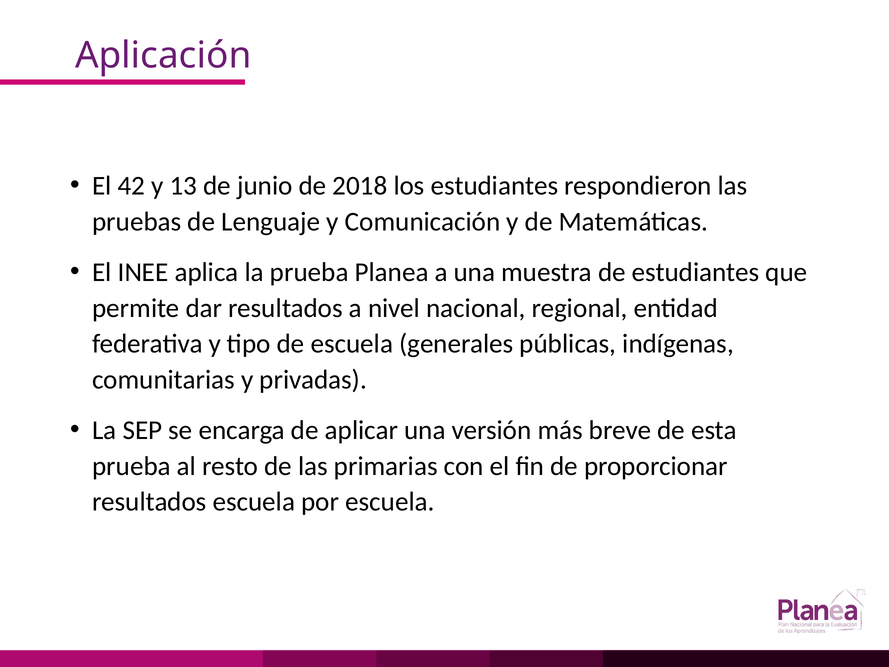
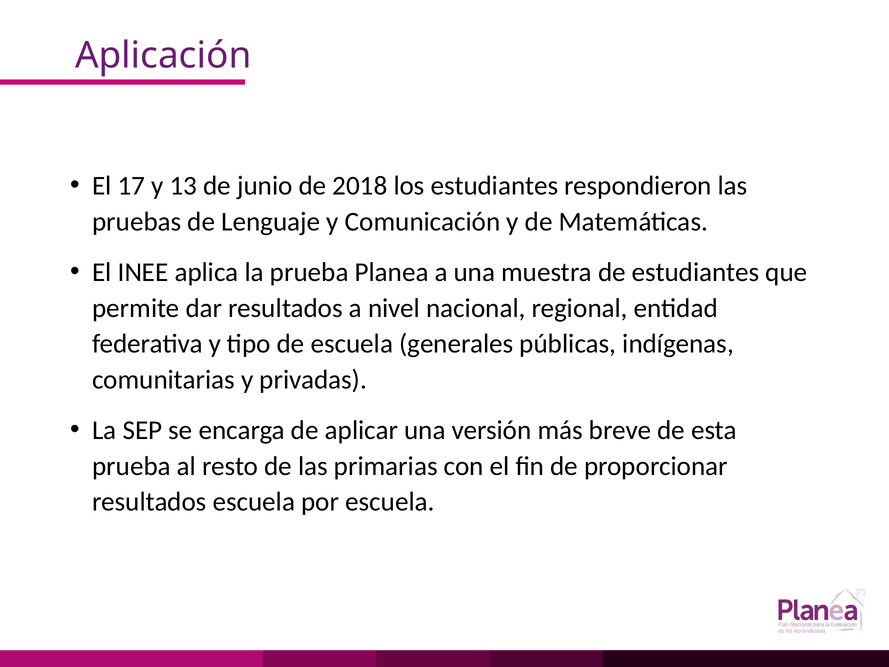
42: 42 -> 17
